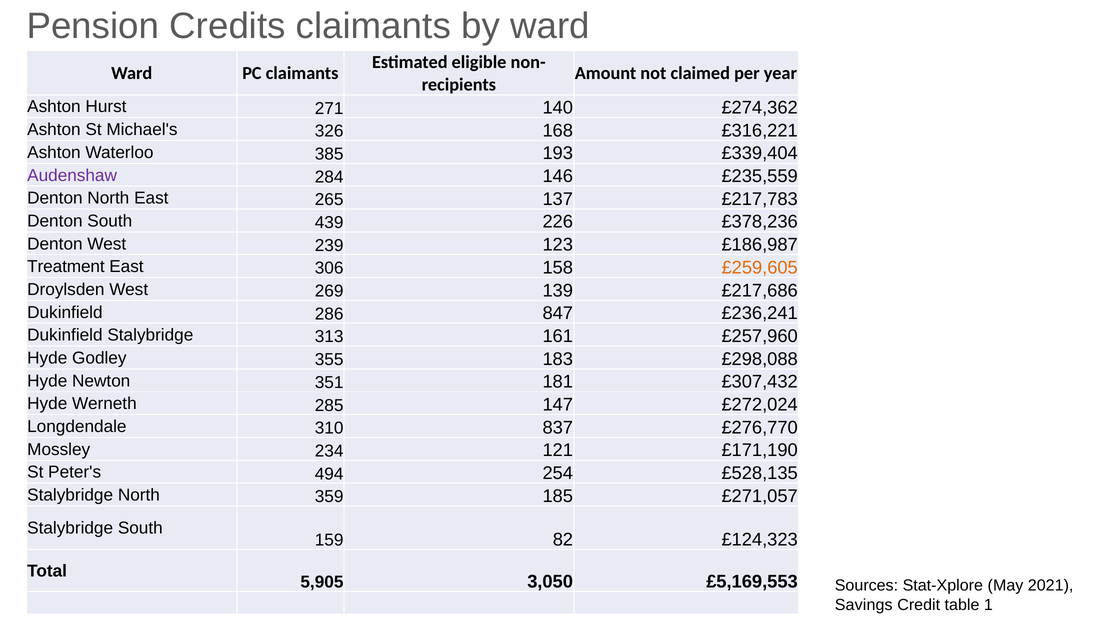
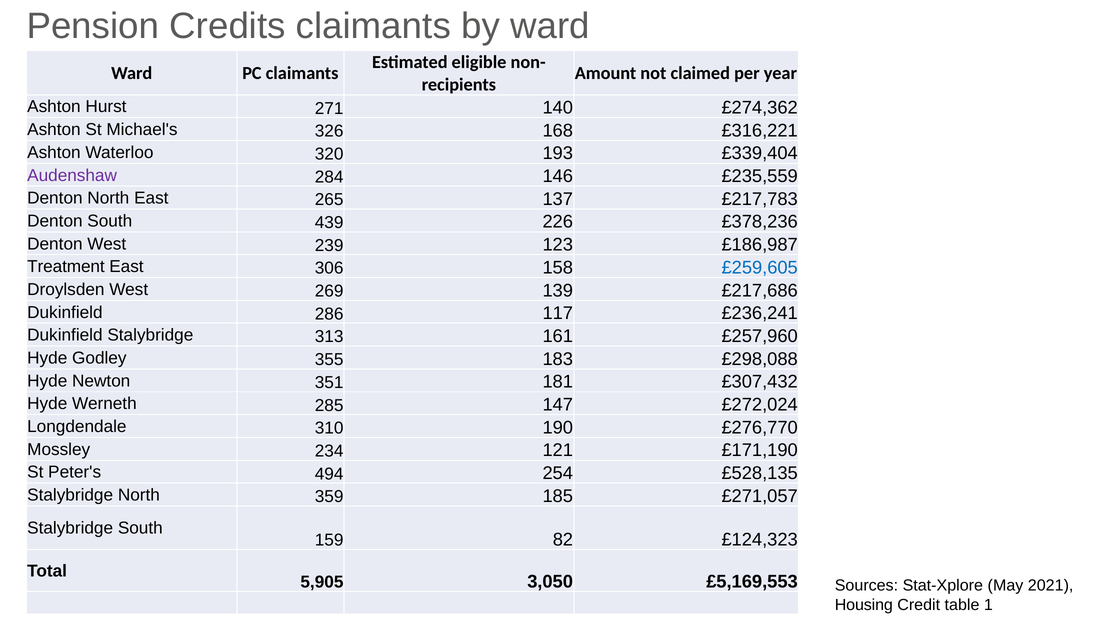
385: 385 -> 320
£259,605 colour: orange -> blue
847: 847 -> 117
837: 837 -> 190
Savings: Savings -> Housing
